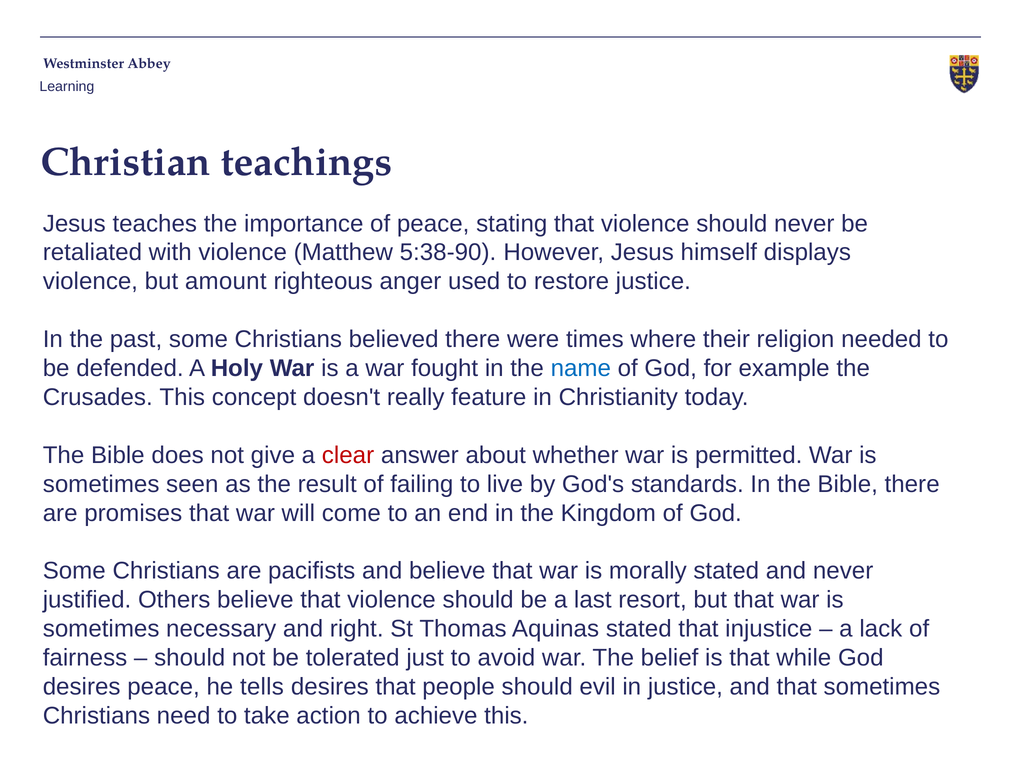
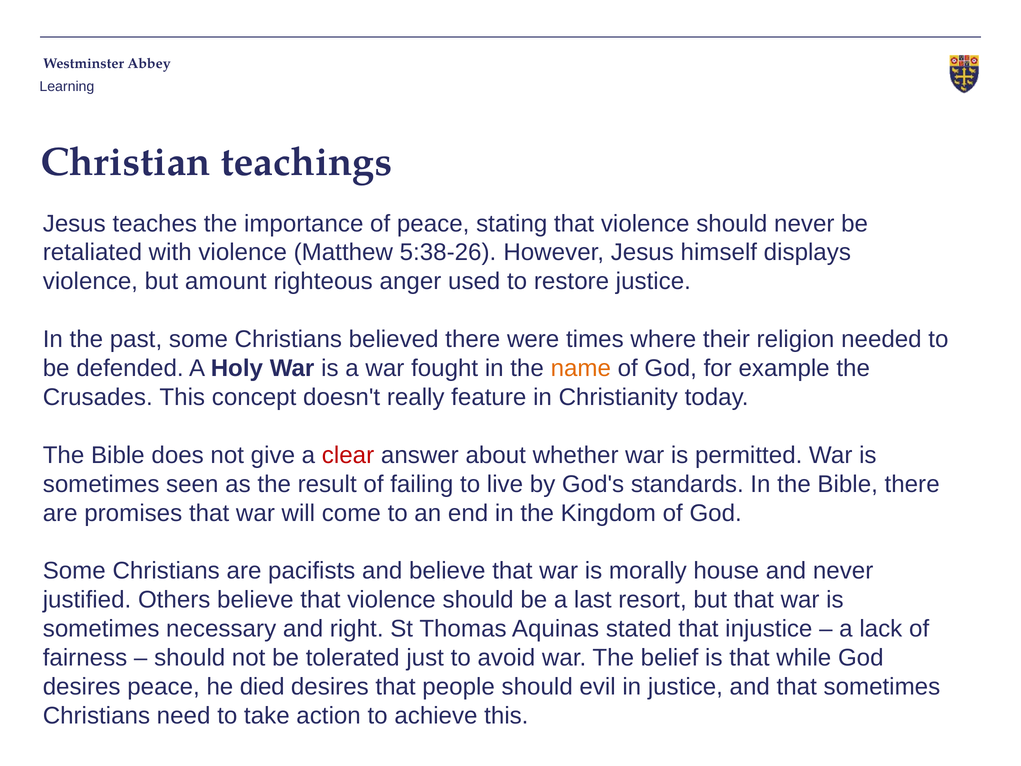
5:38-90: 5:38-90 -> 5:38-26
name colour: blue -> orange
morally stated: stated -> house
tells: tells -> died
